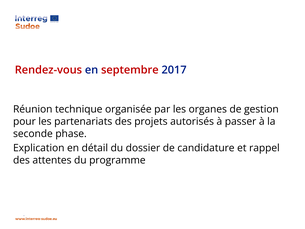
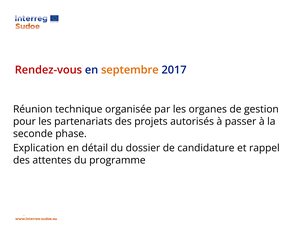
septembre colour: red -> orange
